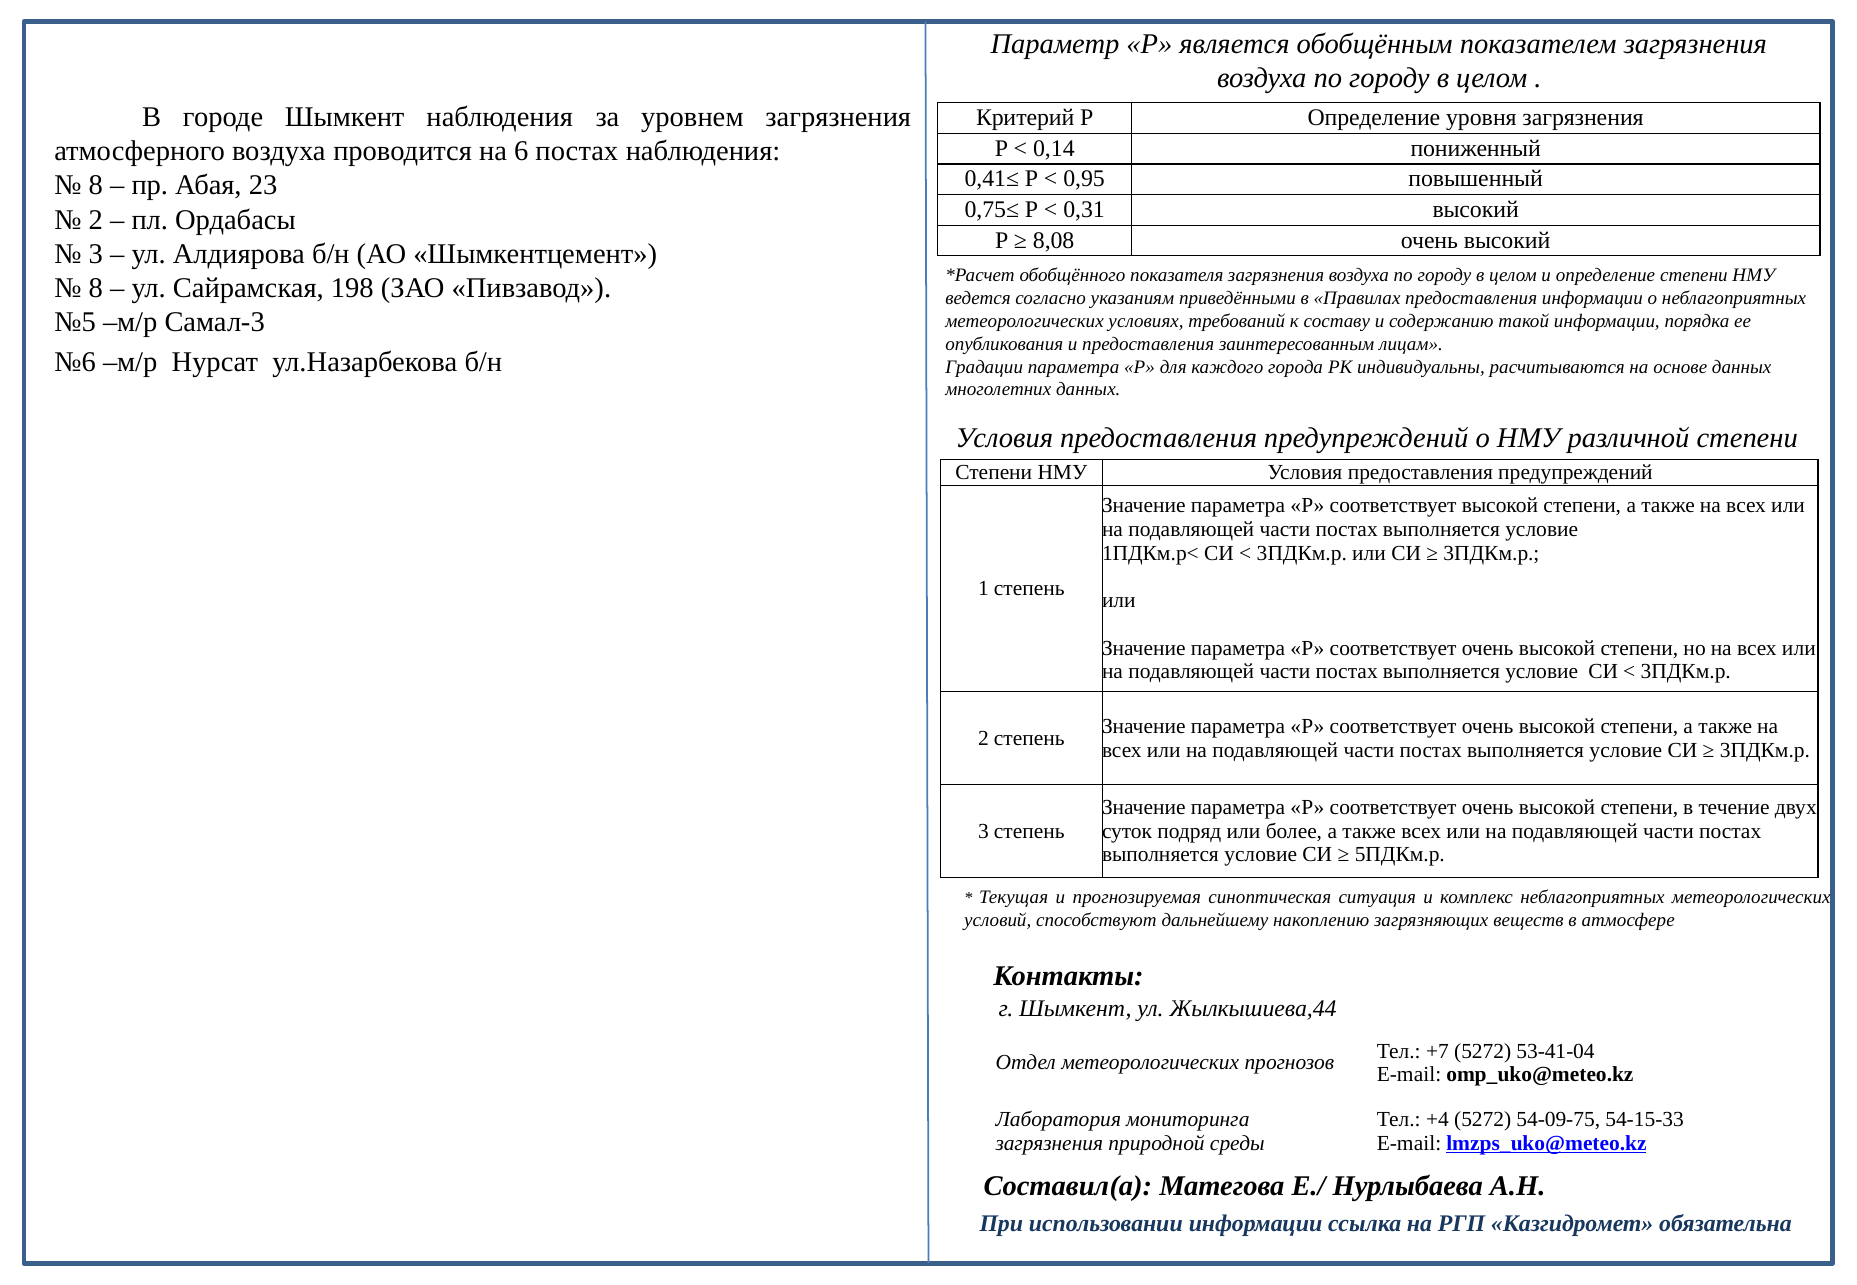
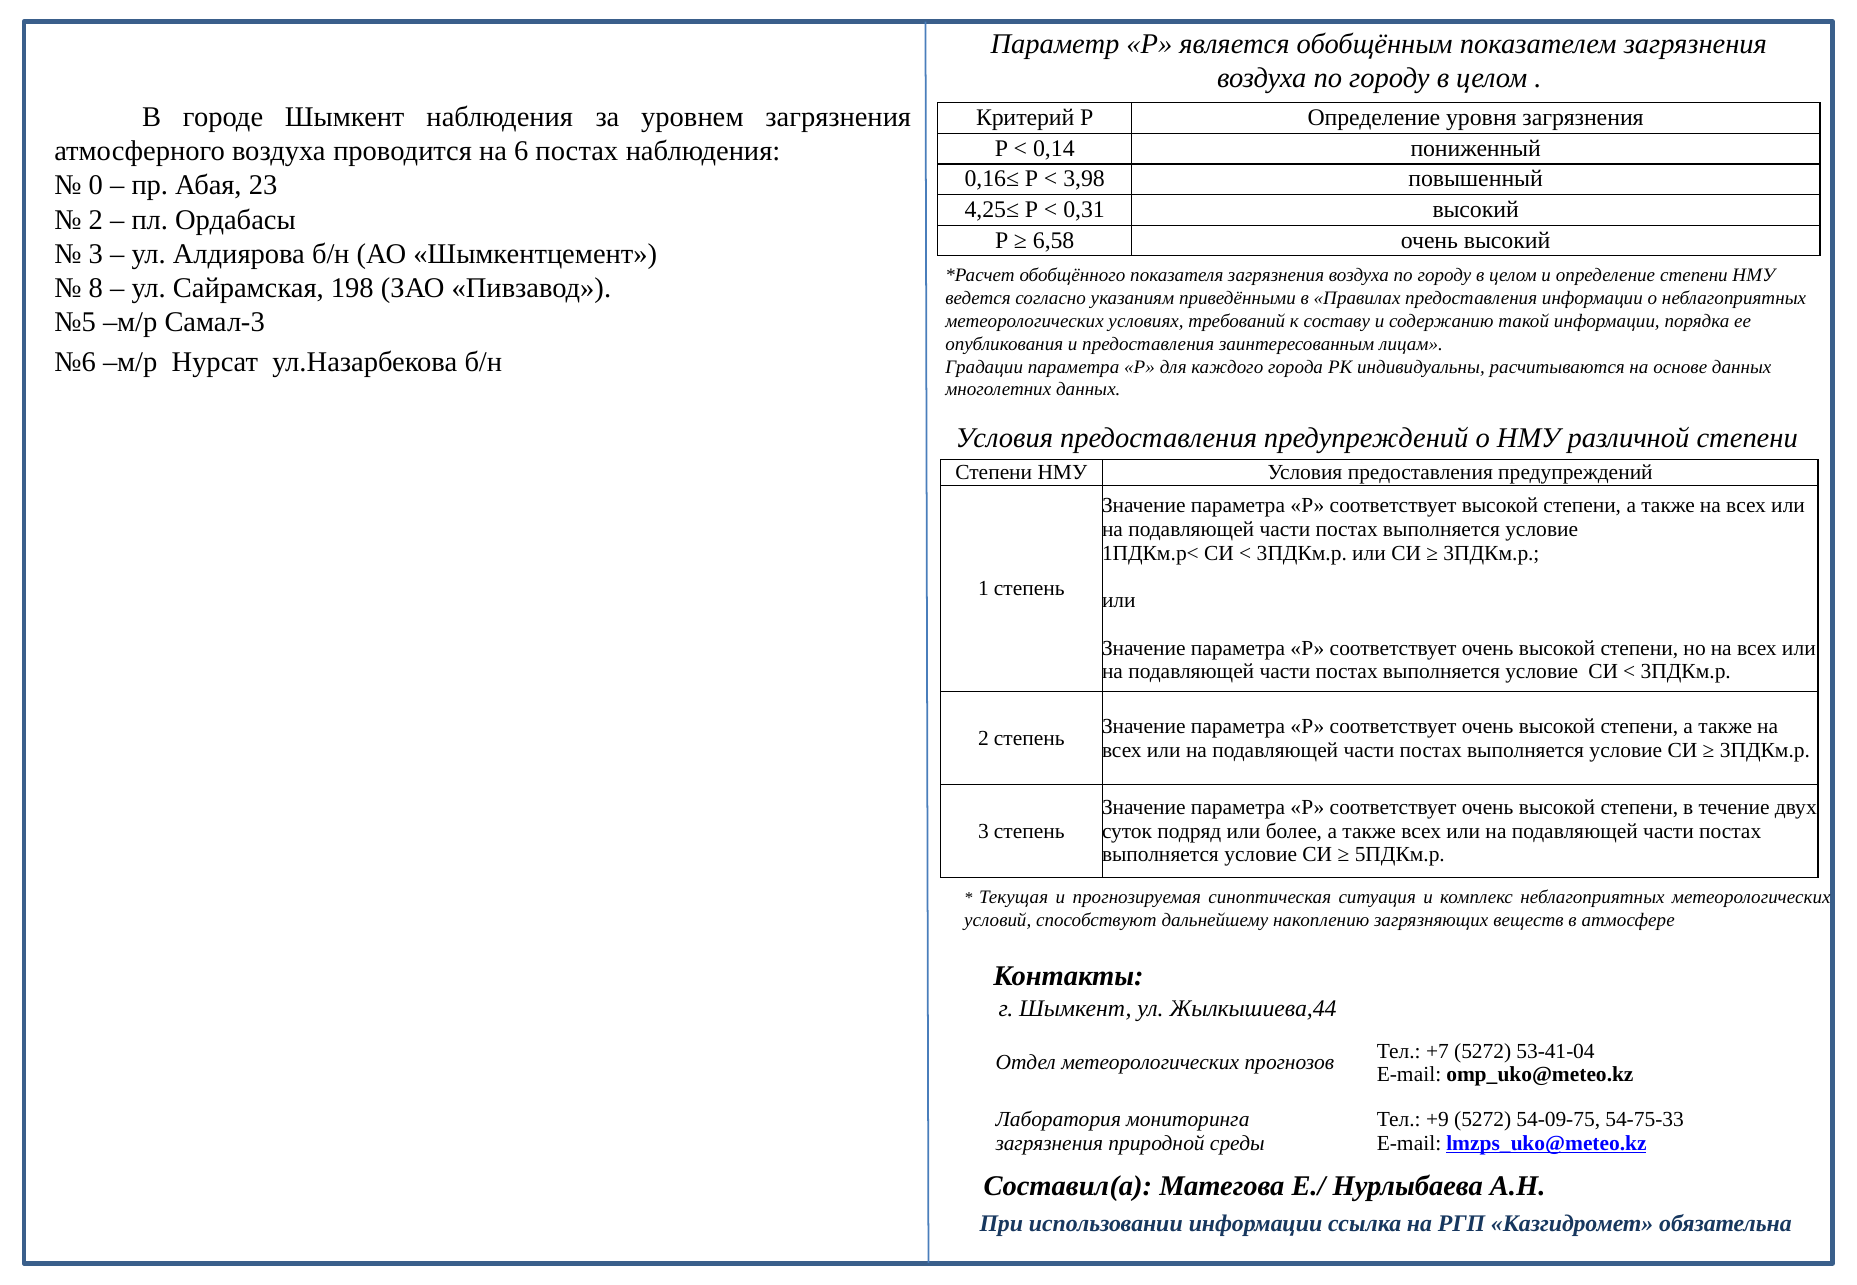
0,41≤: 0,41≤ -> 0,16≤
0,95: 0,95 -> 3,98
8 at (96, 185): 8 -> 0
0,75≤: 0,75≤ -> 4,25≤
8,08: 8,08 -> 6,58
+4: +4 -> +9
54-15-33: 54-15-33 -> 54-75-33
